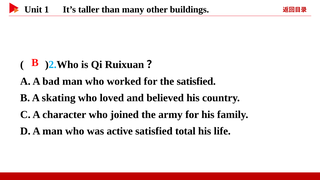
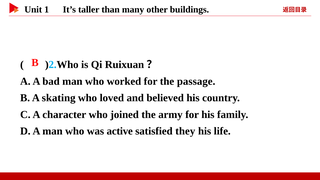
the satisfied: satisfied -> passage
total: total -> they
